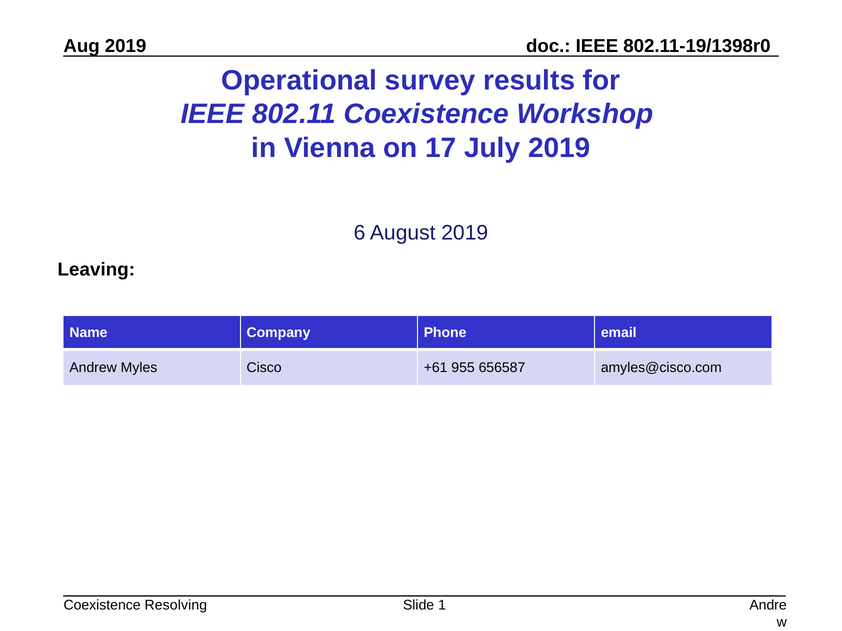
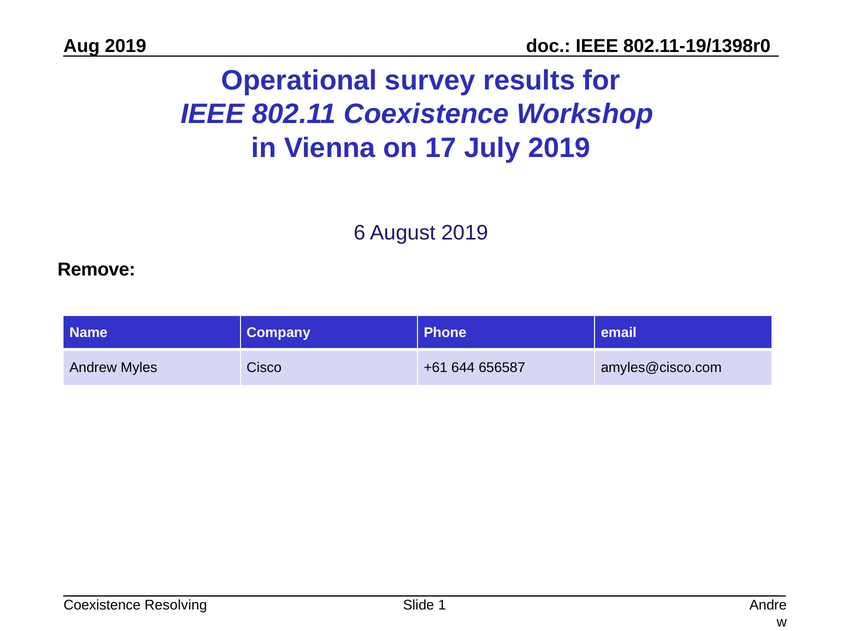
Leaving: Leaving -> Remove
955: 955 -> 644
